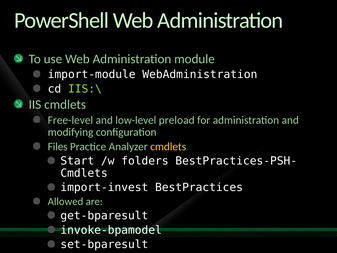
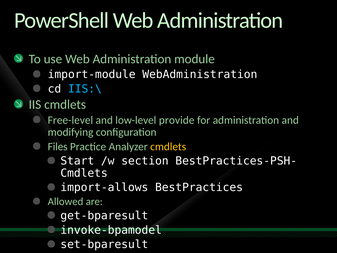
IIS:\ colour: light green -> light blue
preload: preload -> provide
folders: folders -> section
import-invest: import-invest -> import-allows
